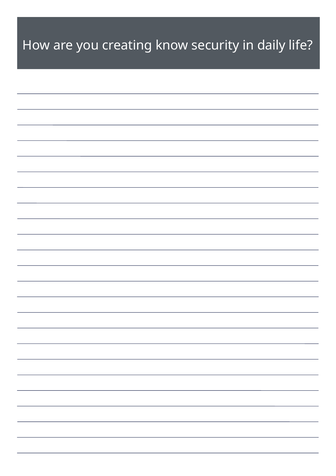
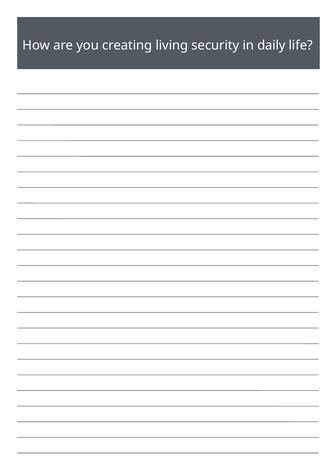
know: know -> living
